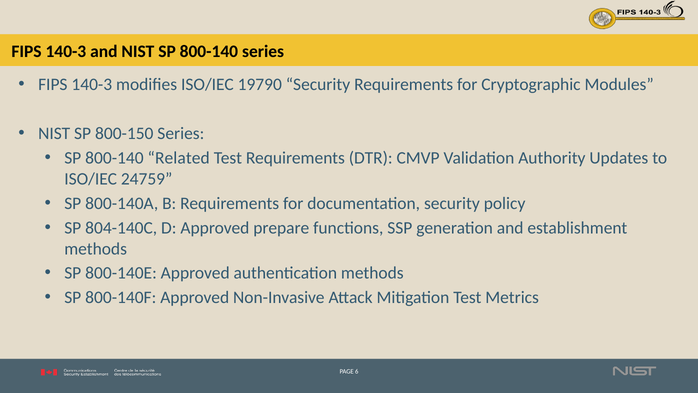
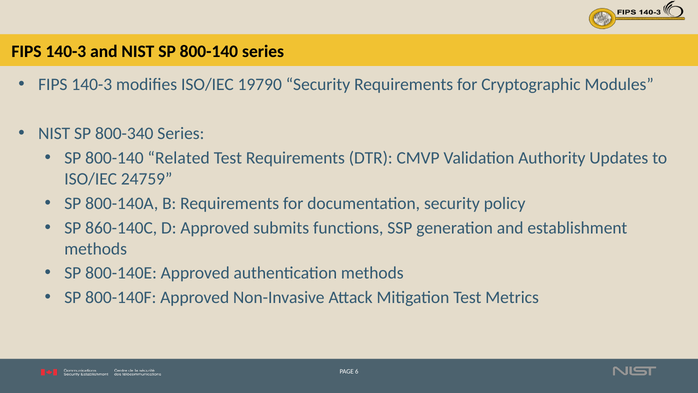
800-150: 800-150 -> 800-340
804-140C: 804-140C -> 860-140C
prepare: prepare -> submits
